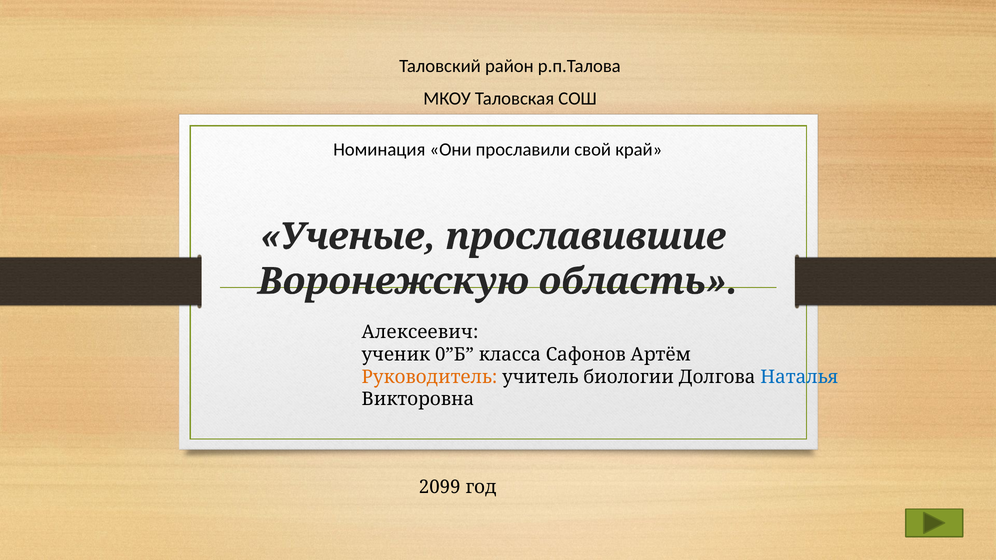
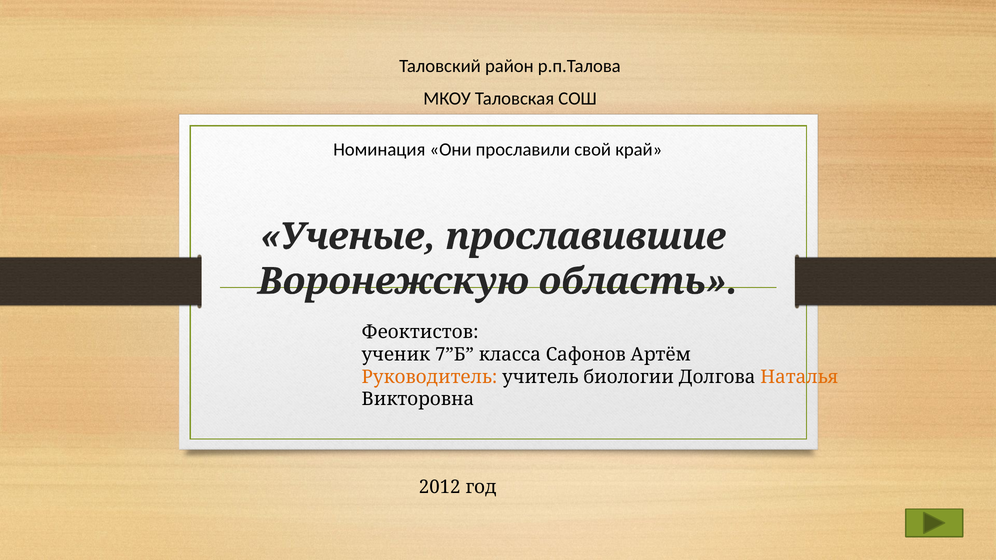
Алексеевич: Алексеевич -> Феоктистов
0”Б: 0”Б -> 7”Б
Наталья colour: blue -> orange
2099: 2099 -> 2012
